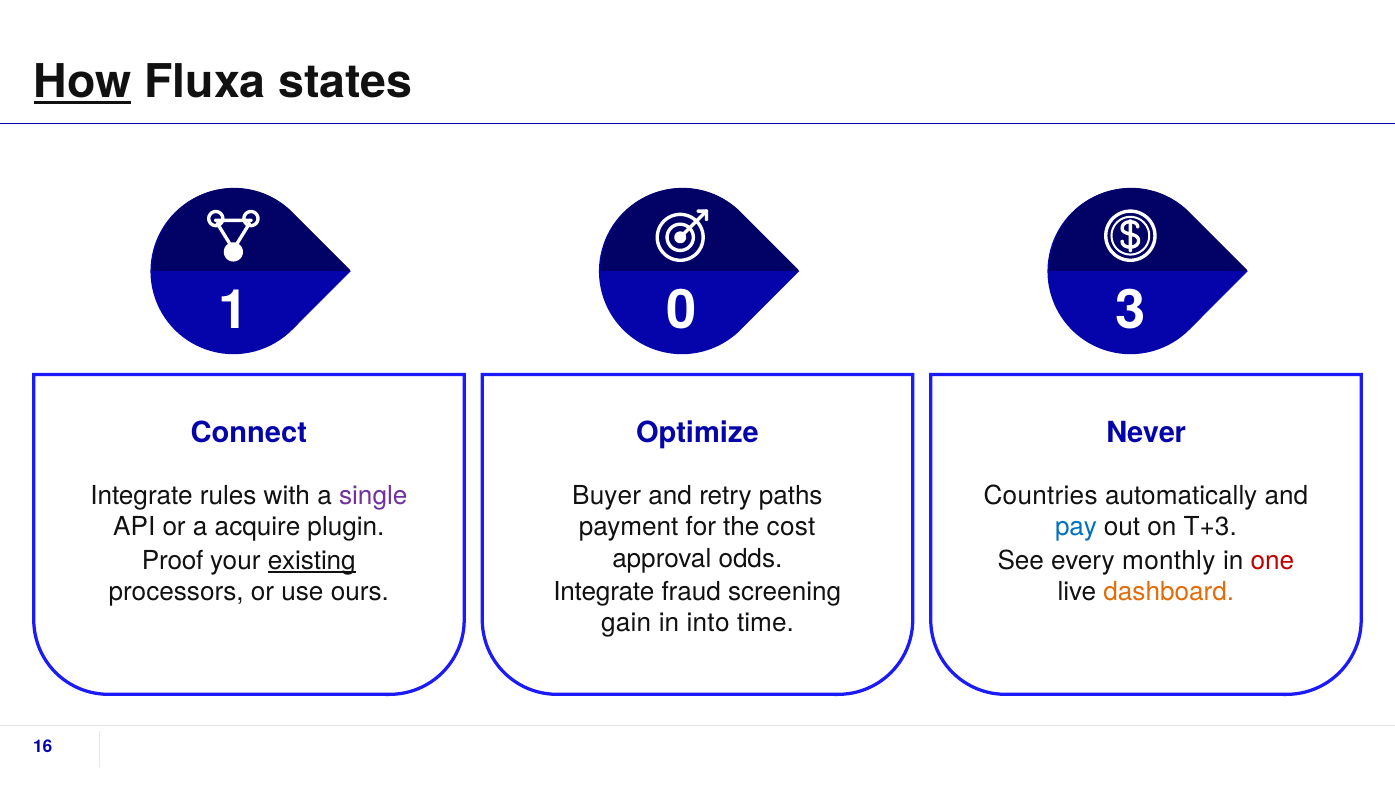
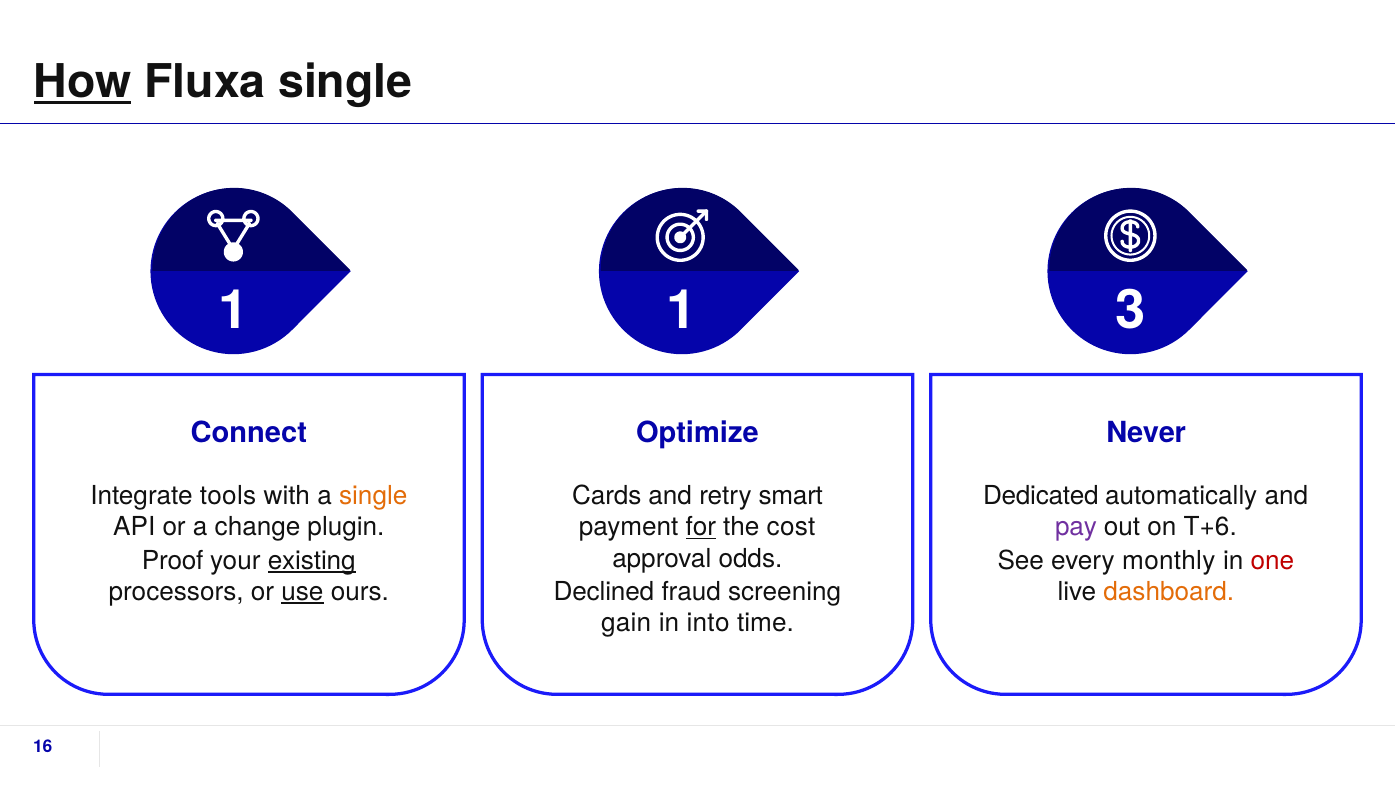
Fluxa states: states -> single
1 0: 0 -> 1
rules: rules -> tools
single at (373, 496) colour: purple -> orange
Buyer: Buyer -> Cards
paths: paths -> smart
Countries: Countries -> Dedicated
acquire: acquire -> change
for underline: none -> present
pay colour: blue -> purple
T+3: T+3 -> T+6
use underline: none -> present
Integrate at (604, 592): Integrate -> Declined
